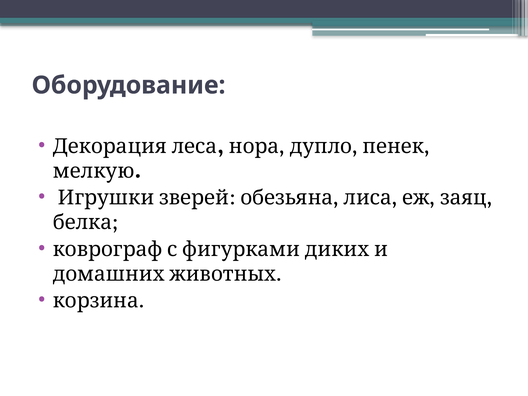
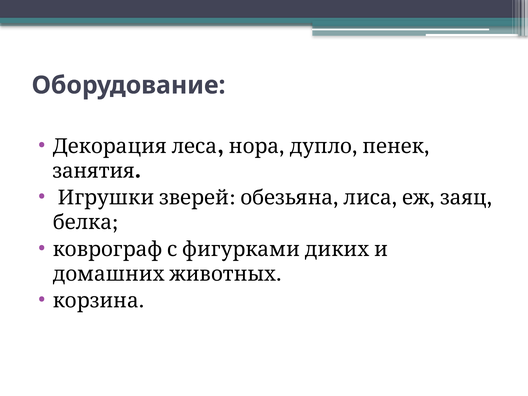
мелкую: мелкую -> занятия
